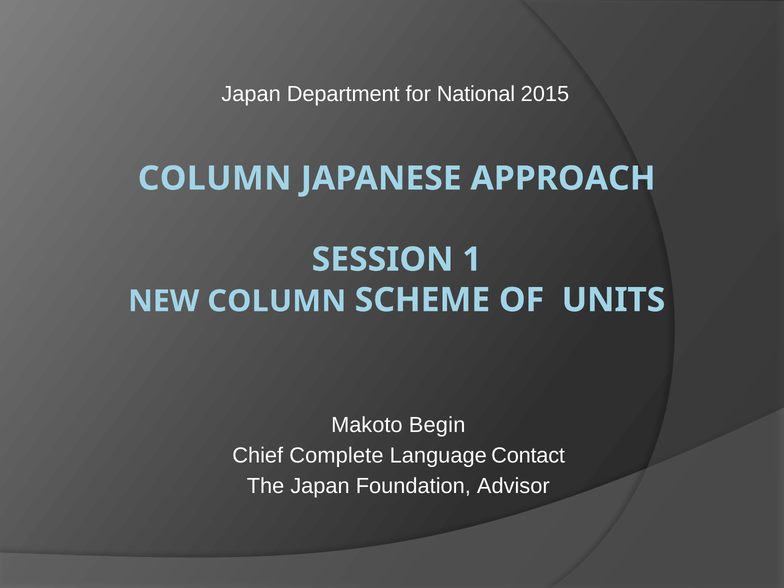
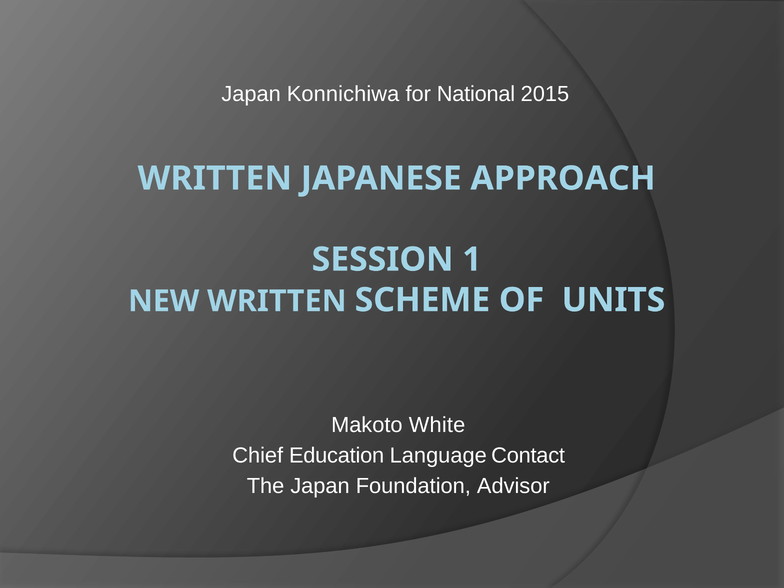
Department: Department -> Konnichiwa
COLUMN at (215, 178): COLUMN -> WRITTEN
NEW COLUMN: COLUMN -> WRITTEN
Begin: Begin -> White
Complete: Complete -> Education
